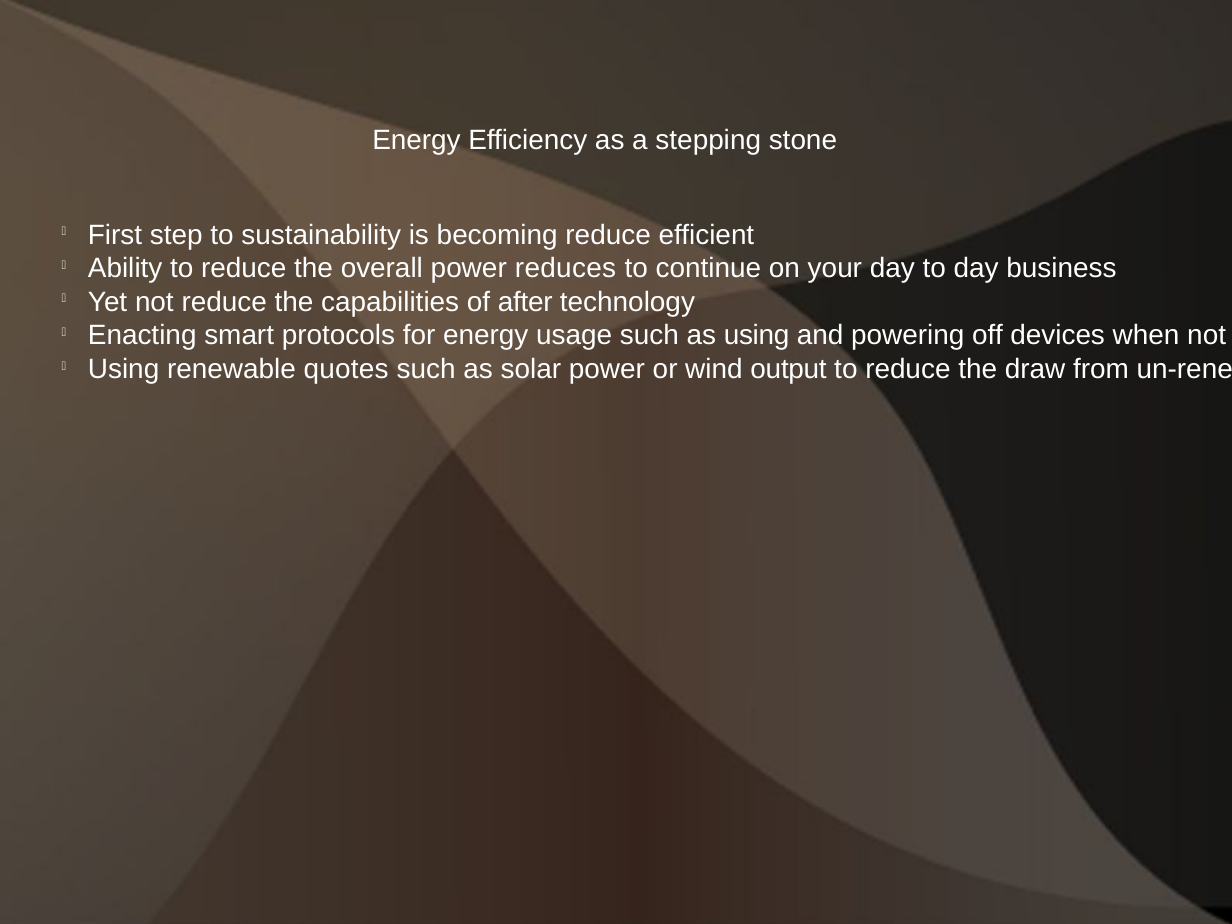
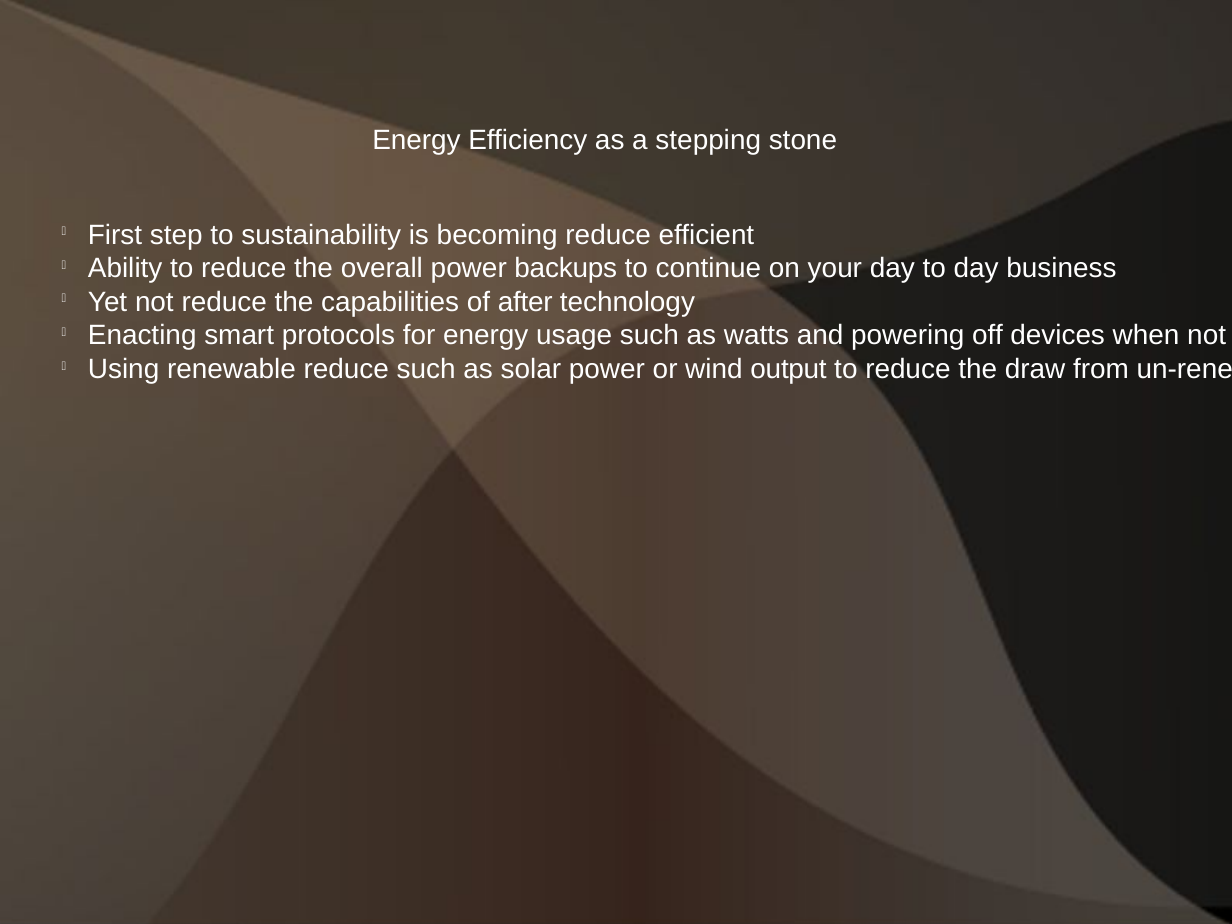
reduces: reduces -> backups
as using: using -> watts
renewable quotes: quotes -> reduce
